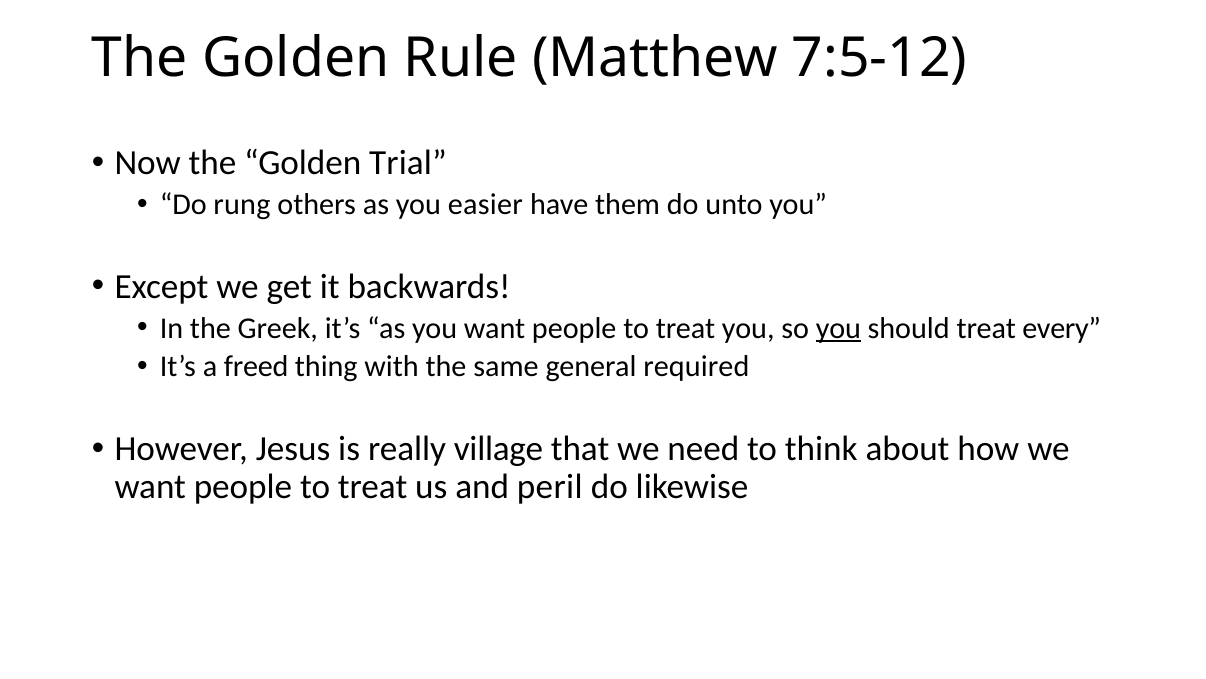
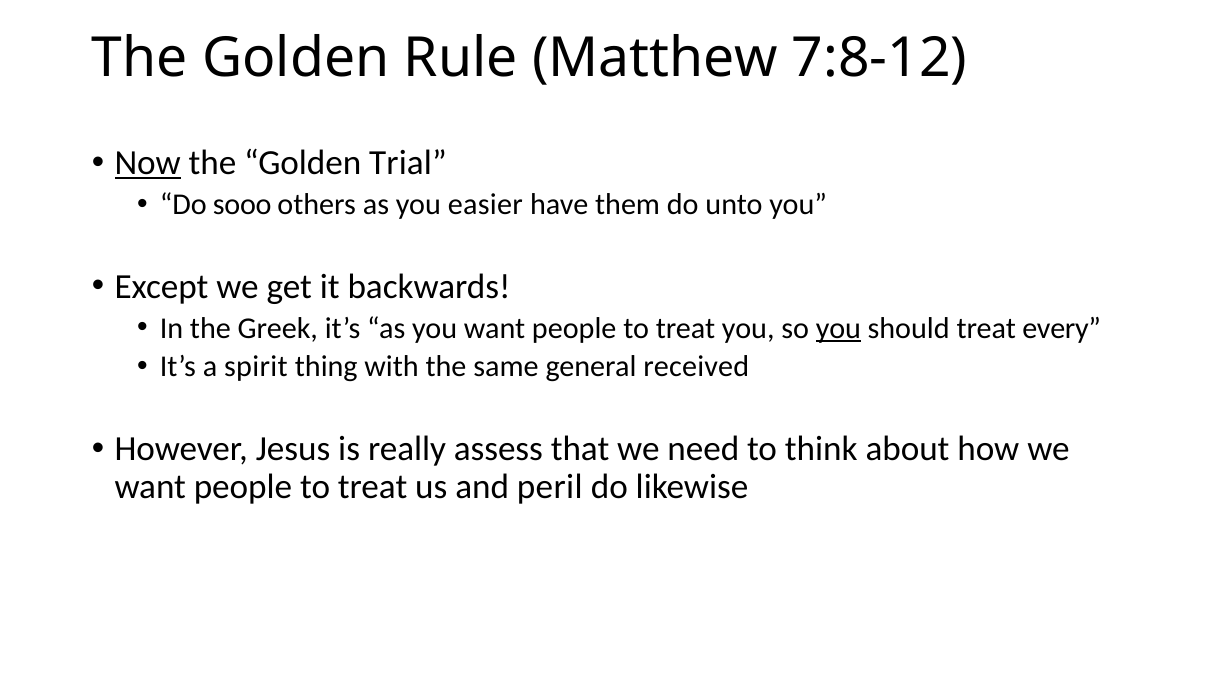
7:5-12: 7:5-12 -> 7:8-12
Now underline: none -> present
rung: rung -> sooo
freed: freed -> spirit
required: required -> received
village: village -> assess
